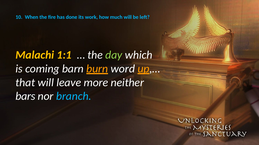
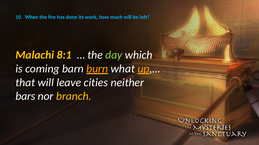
1:1: 1:1 -> 8:1
word: word -> what
more: more -> cities
branch colour: light blue -> yellow
